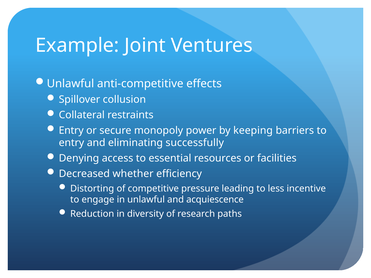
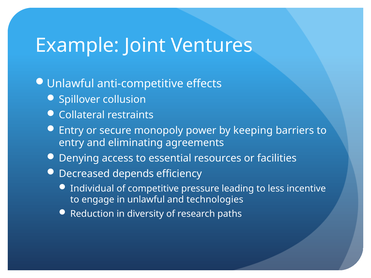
successfully: successfully -> agreements
whether: whether -> depends
Distorting: Distorting -> Individual
acquiescence: acquiescence -> technologies
